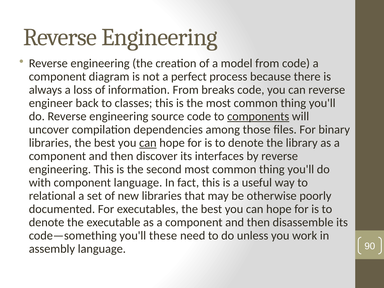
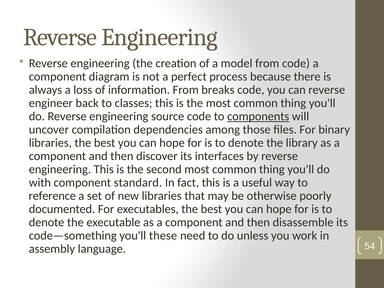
can at (148, 143) underline: present -> none
component language: language -> standard
relational: relational -> reference
90: 90 -> 54
